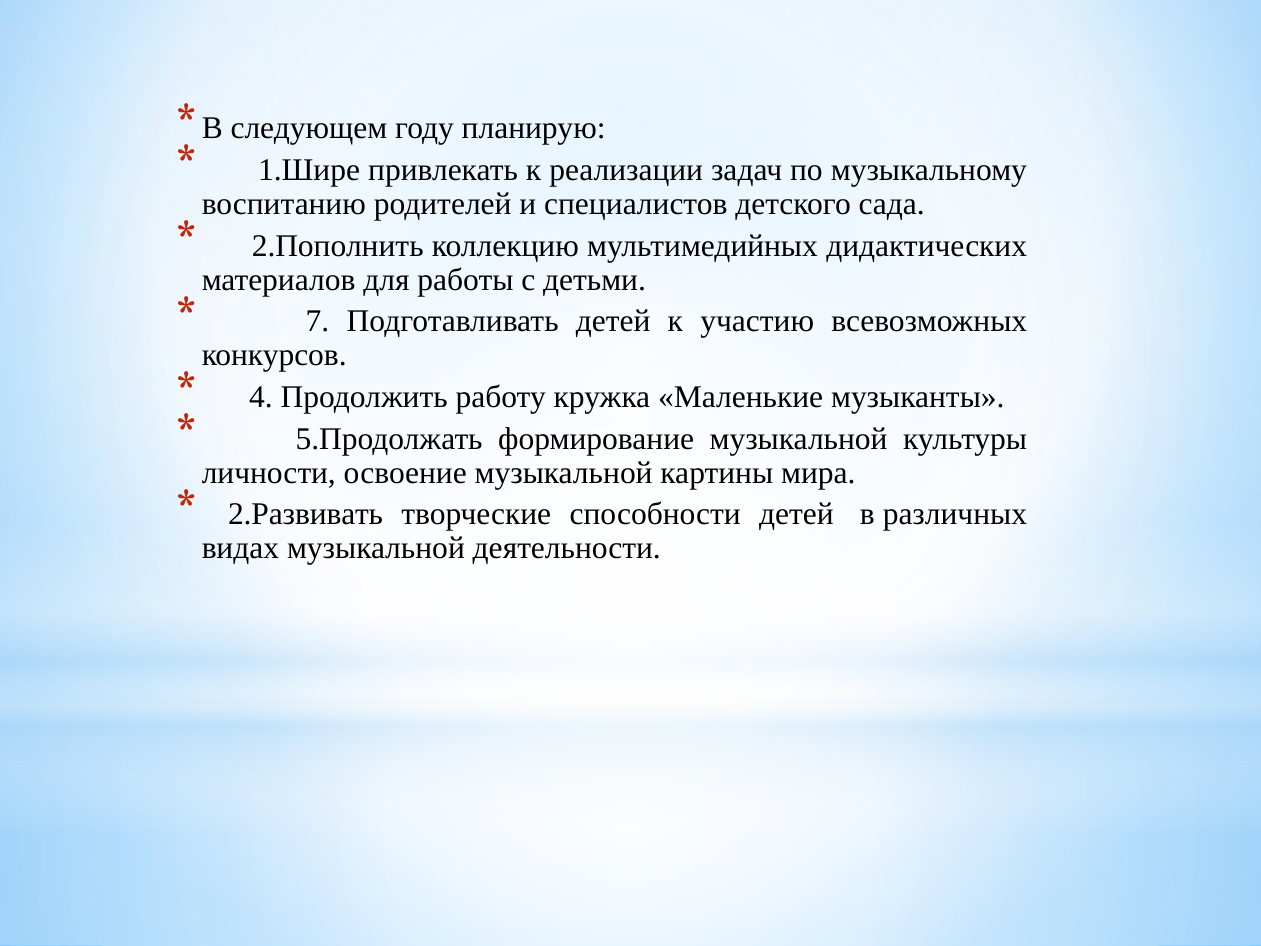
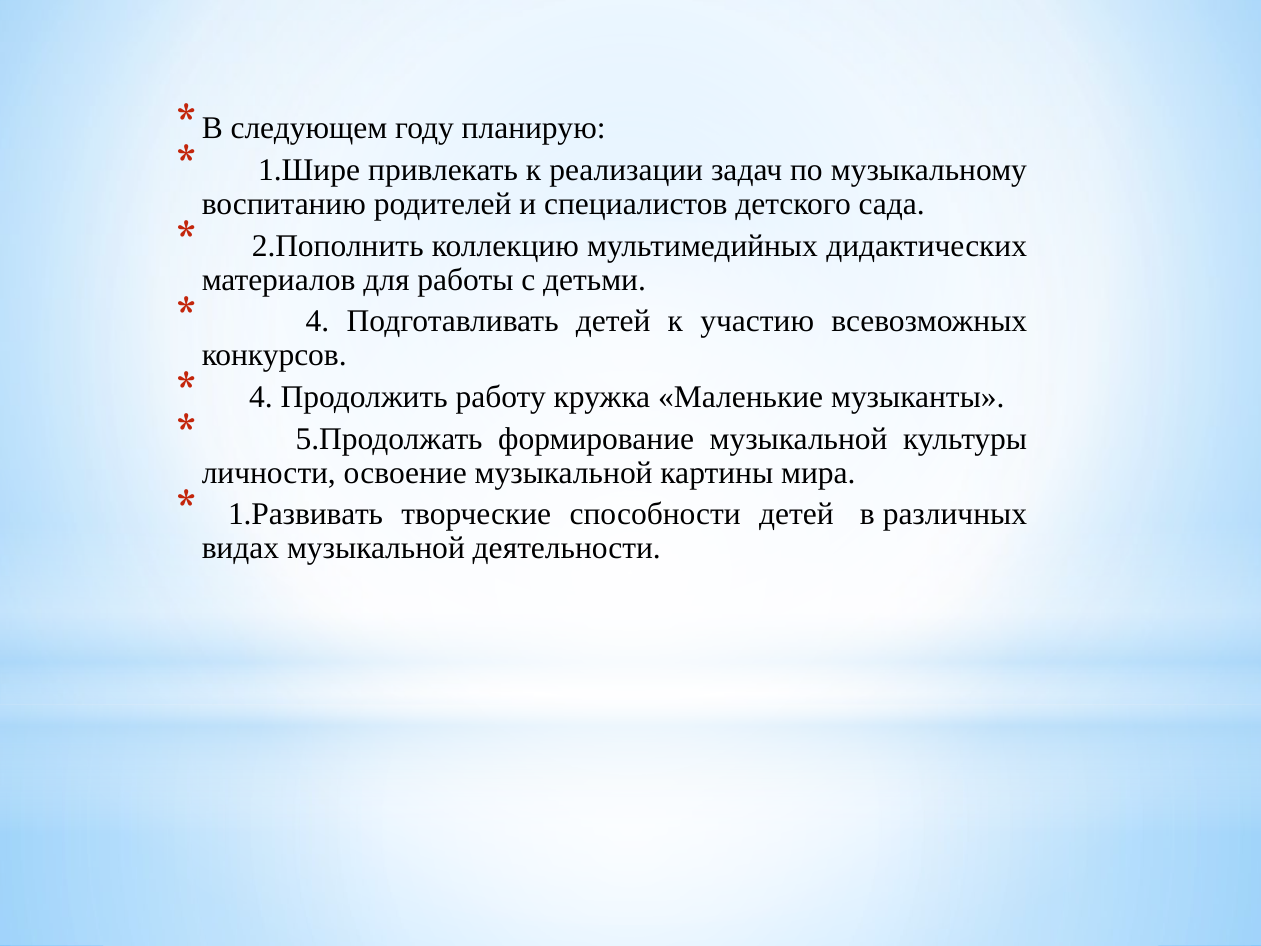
7 at (318, 321): 7 -> 4
2.Развивать: 2.Развивать -> 1.Развивать
